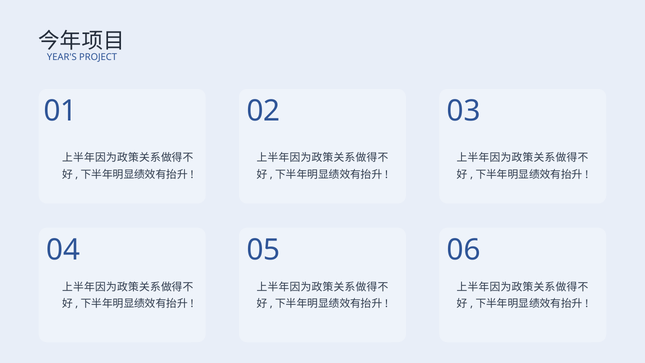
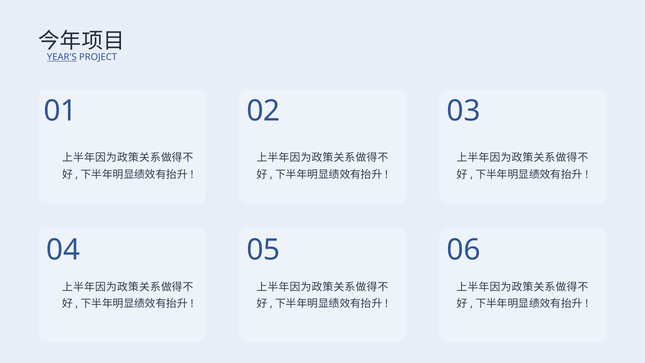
YEAR'S underline: none -> present
